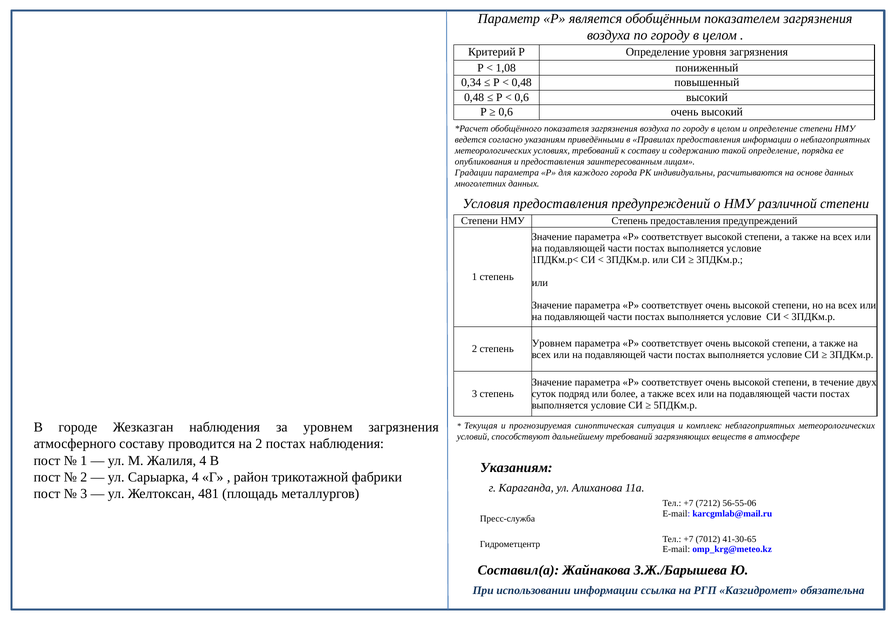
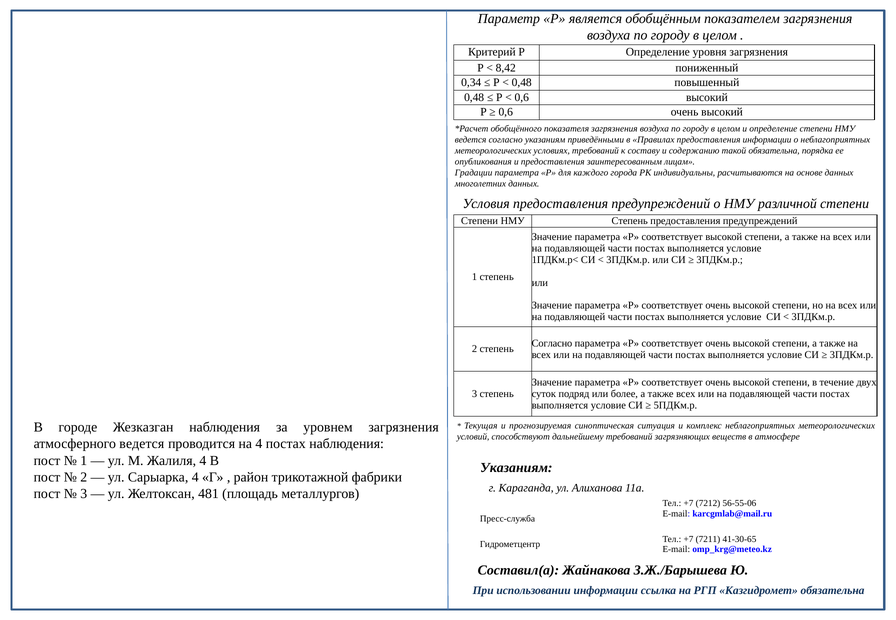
1,08: 1,08 -> 8,42
такой определение: определение -> обязательна
Уровнем at (552, 343): Уровнем -> Согласно
атмосферного составу: составу -> ведется
на 2: 2 -> 4
7012: 7012 -> 7211
